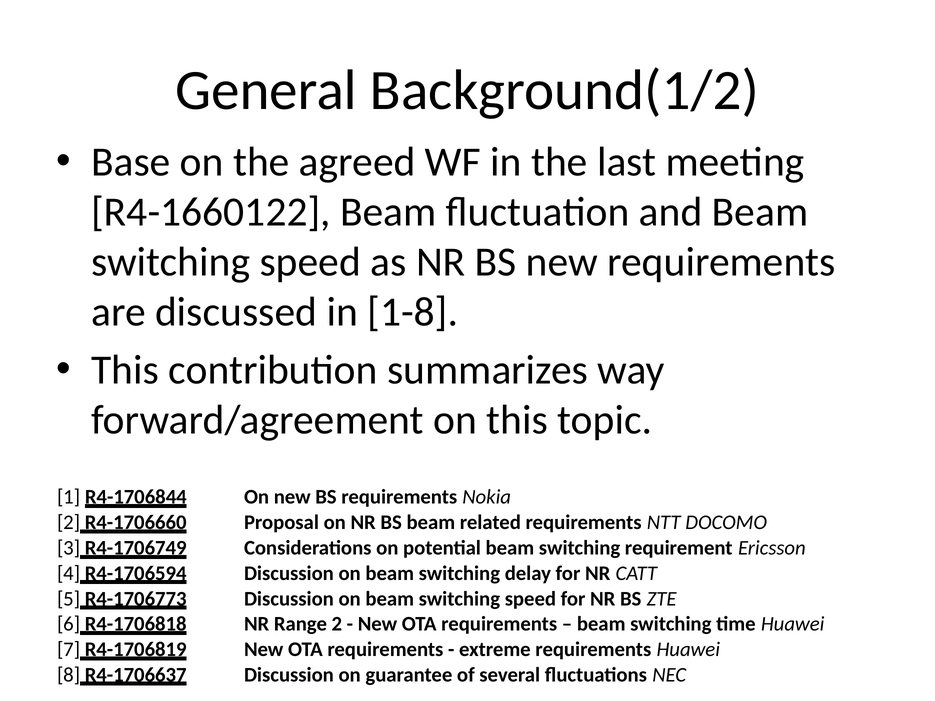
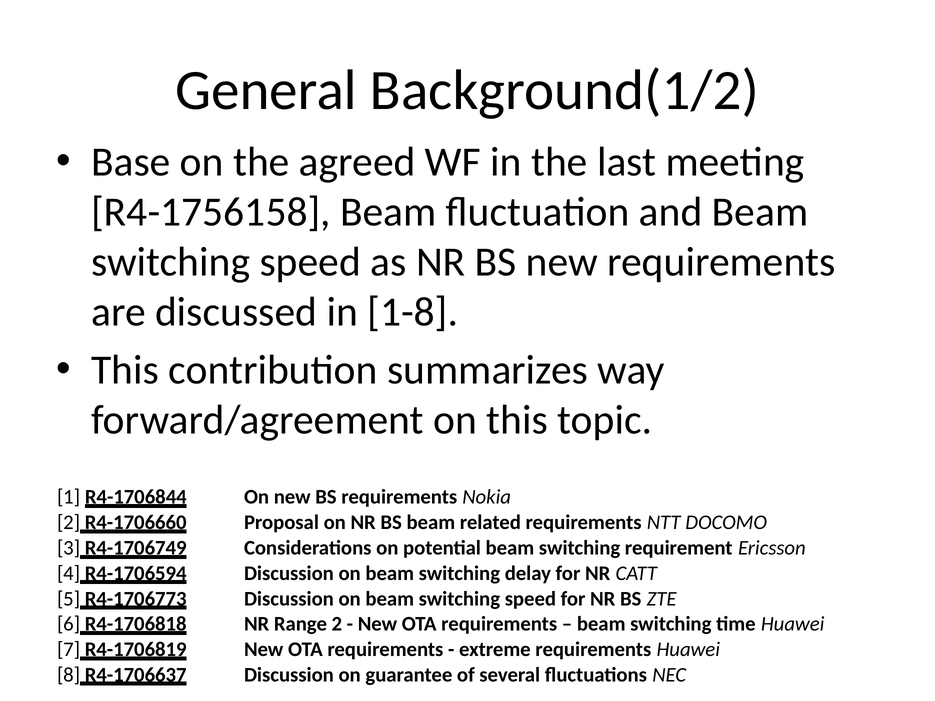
R4-1660122: R4-1660122 -> R4-1756158
